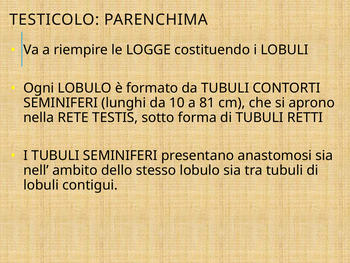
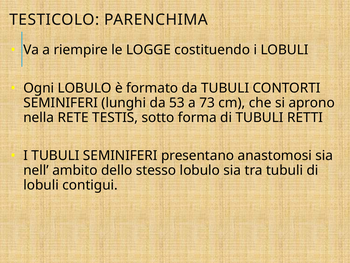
10: 10 -> 53
81: 81 -> 73
